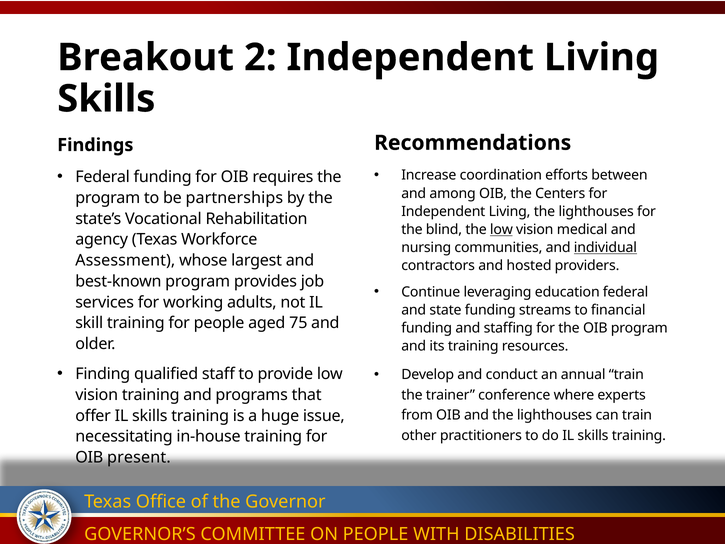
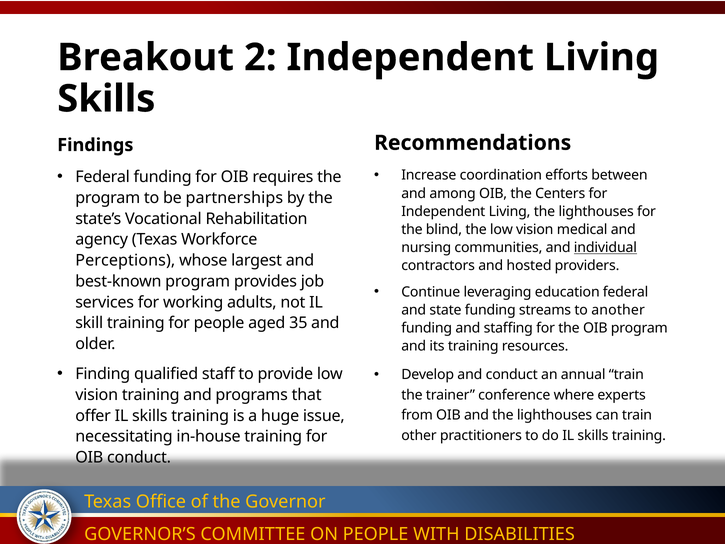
low at (501, 230) underline: present -> none
Assessment: Assessment -> Perceptions
financial: financial -> another
75: 75 -> 35
OIB present: present -> conduct
